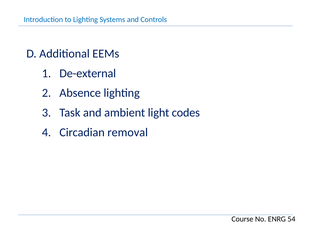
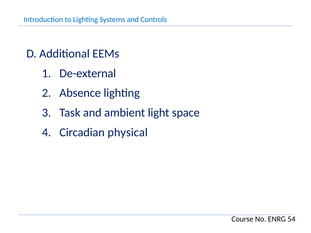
codes: codes -> space
removal: removal -> physical
